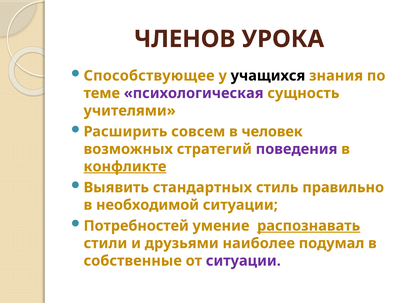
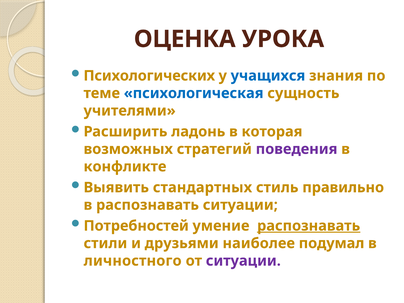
ЧЛЕНОВ: ЧЛЕНОВ -> ОЦЕНКА
Способствующее: Способствующее -> Психологических
учащихся colour: black -> blue
психологическая colour: purple -> blue
совсем: совсем -> ладонь
человек: человек -> которая
конфликте underline: present -> none
в необходимой: необходимой -> распознавать
собственные: собственные -> личностного
